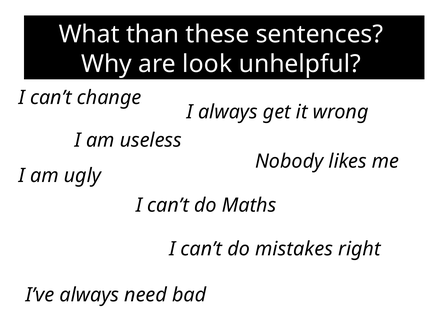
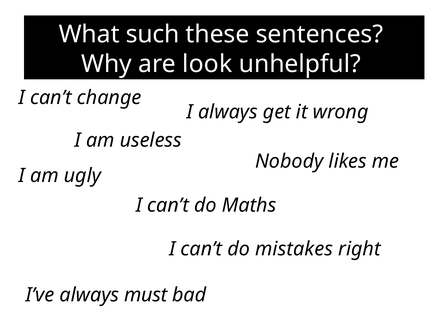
than: than -> such
need: need -> must
